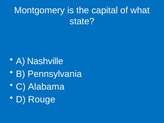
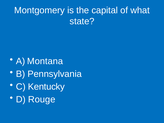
Nashville: Nashville -> Montana
Alabama: Alabama -> Kentucky
